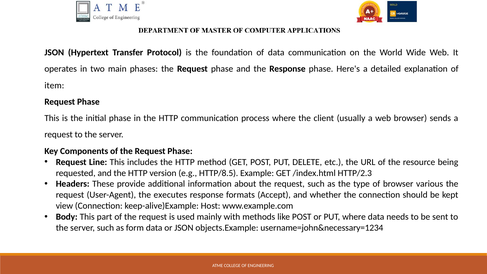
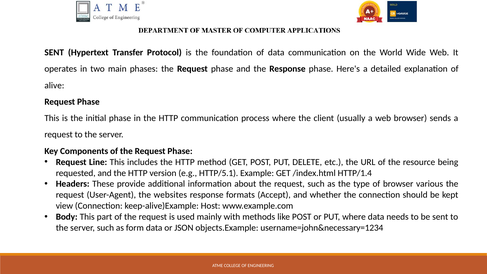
JSON at (54, 52): JSON -> SENT
item: item -> alive
HTTP/8.5: HTTP/8.5 -> HTTP/5.1
HTTP/2.3: HTTP/2.3 -> HTTP/1.4
executes: executes -> websites
